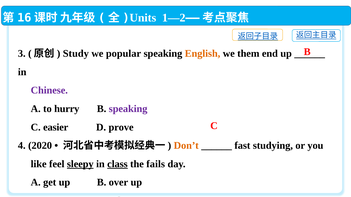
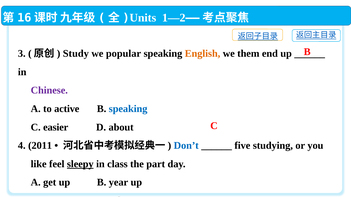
hurry: hurry -> active
speaking at (128, 109) colour: purple -> blue
prove: prove -> about
2020: 2020 -> 2011
Don’t colour: orange -> blue
fast: fast -> five
class underline: present -> none
fails: fails -> part
over: over -> year
